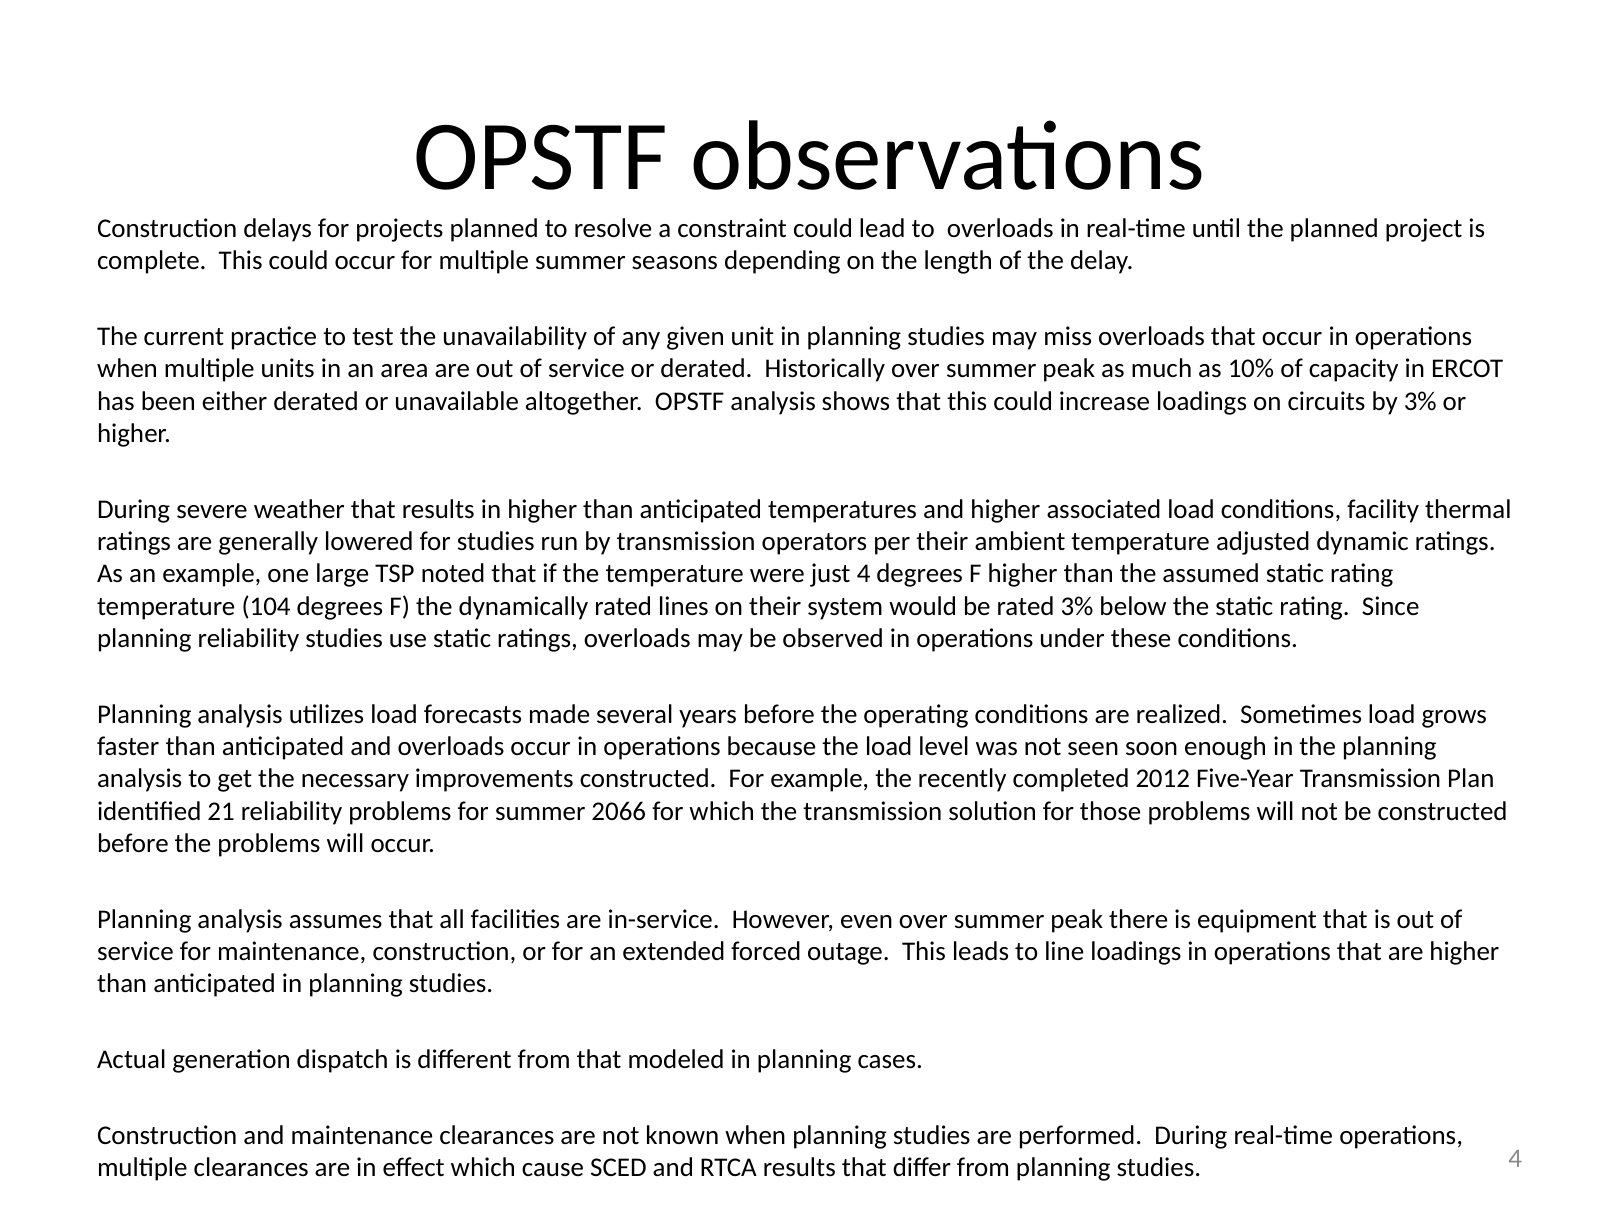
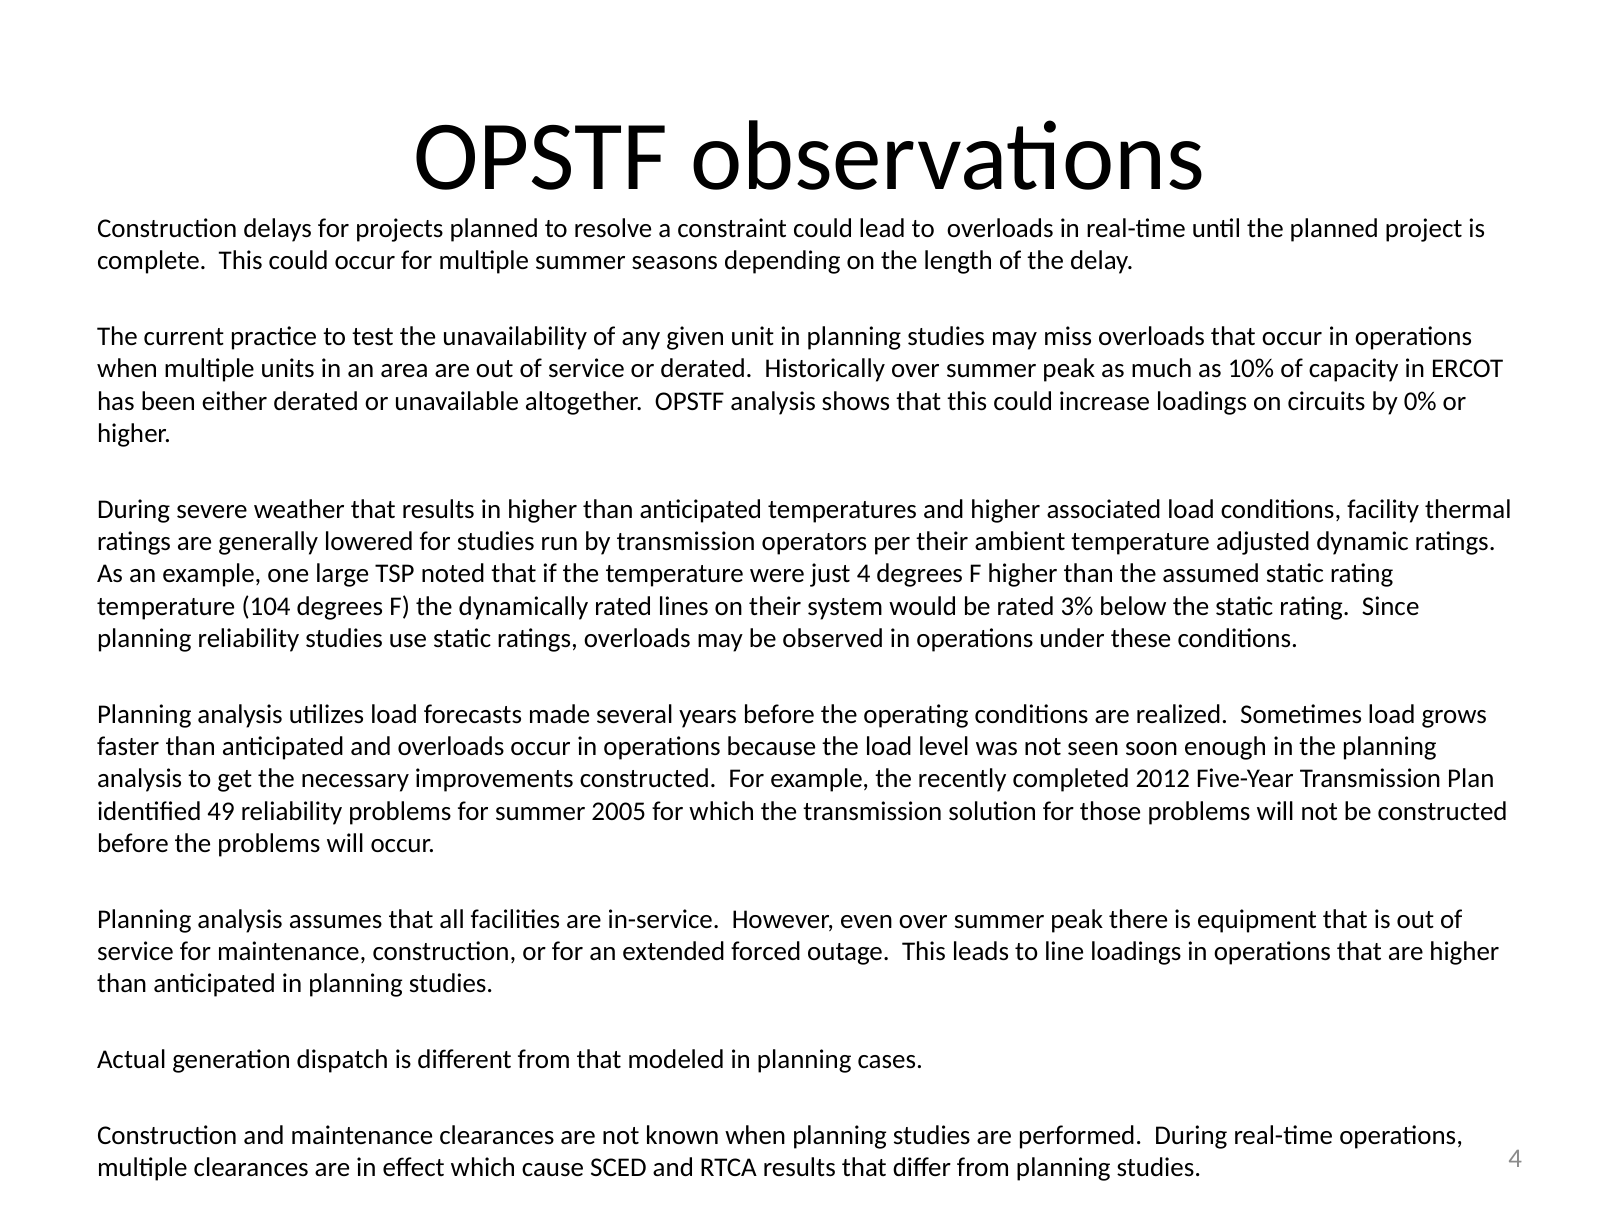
by 3%: 3% -> 0%
21: 21 -> 49
2066: 2066 -> 2005
